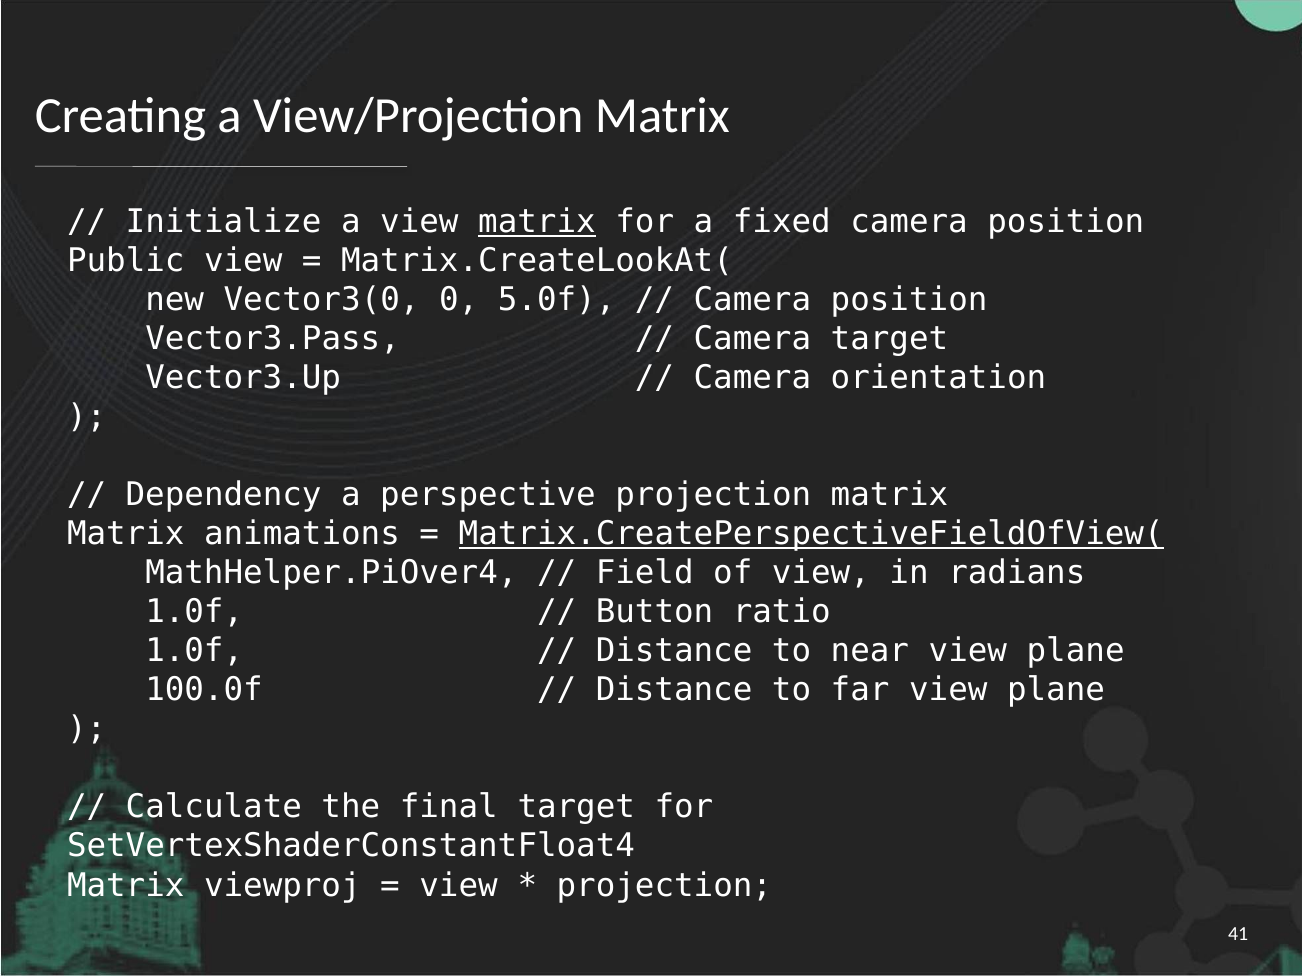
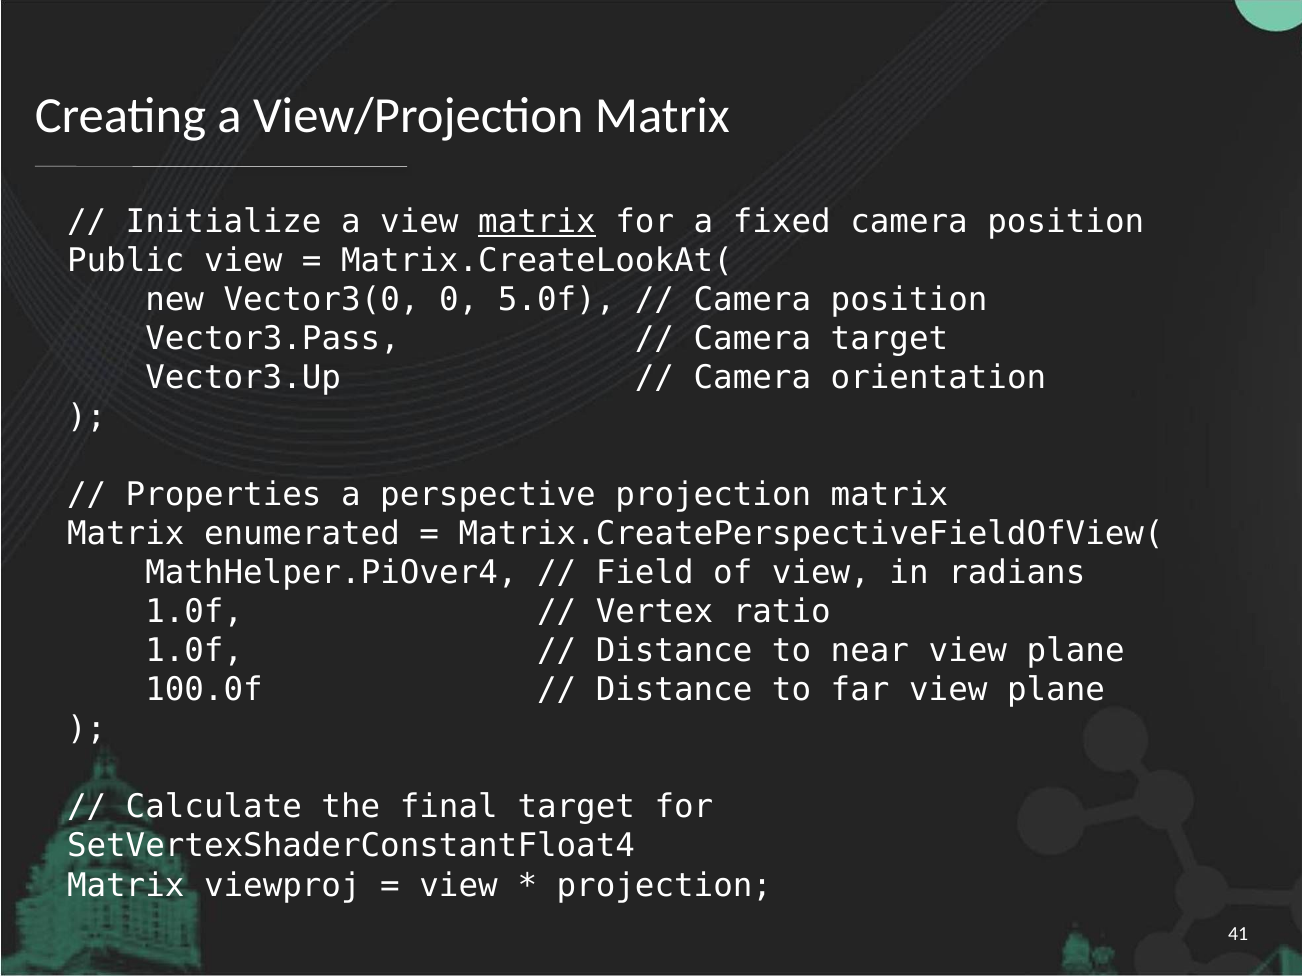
Dependency: Dependency -> Properties
animations: animations -> enumerated
Matrix.CreatePerspectiveFieldOfView( underline: present -> none
Button: Button -> Vertex
